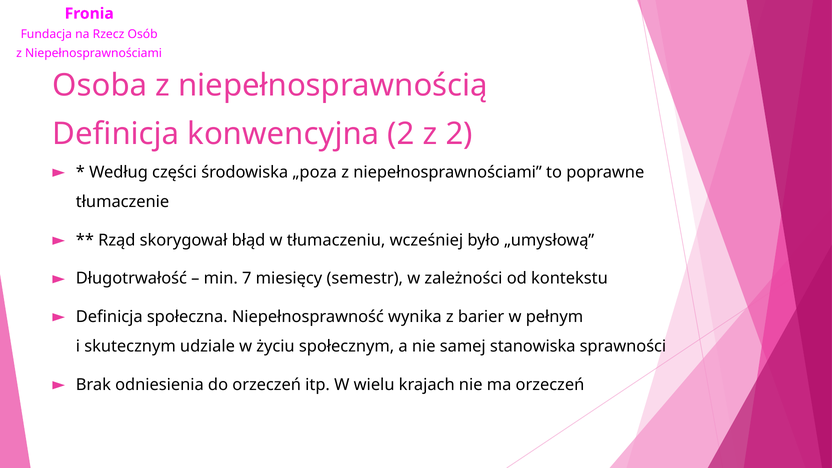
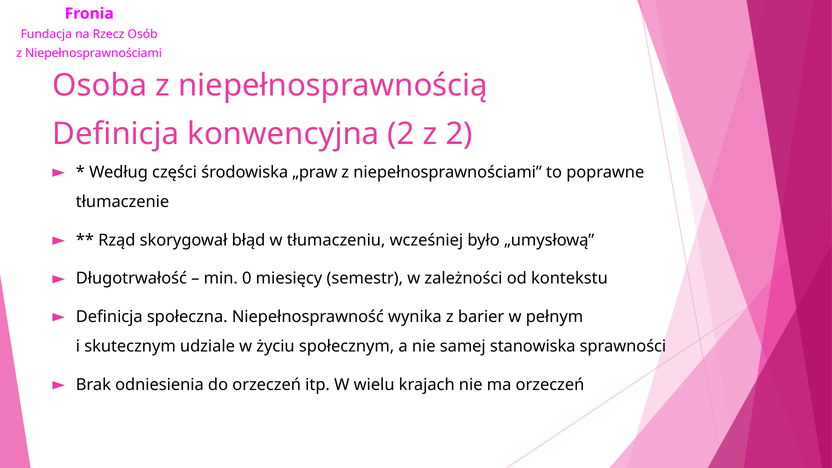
„poza: „poza -> „praw
7: 7 -> 0
